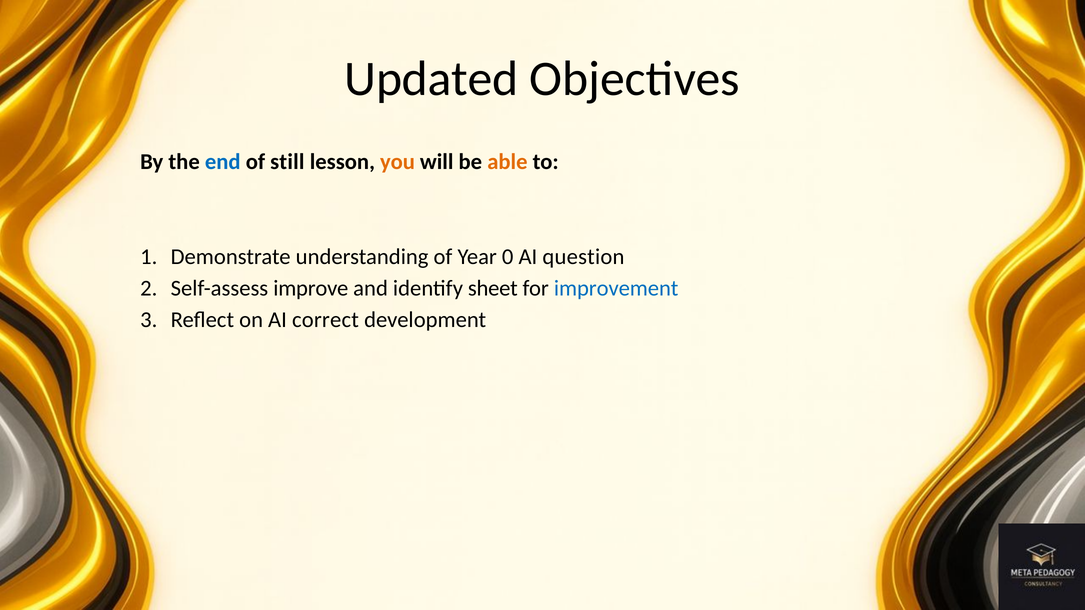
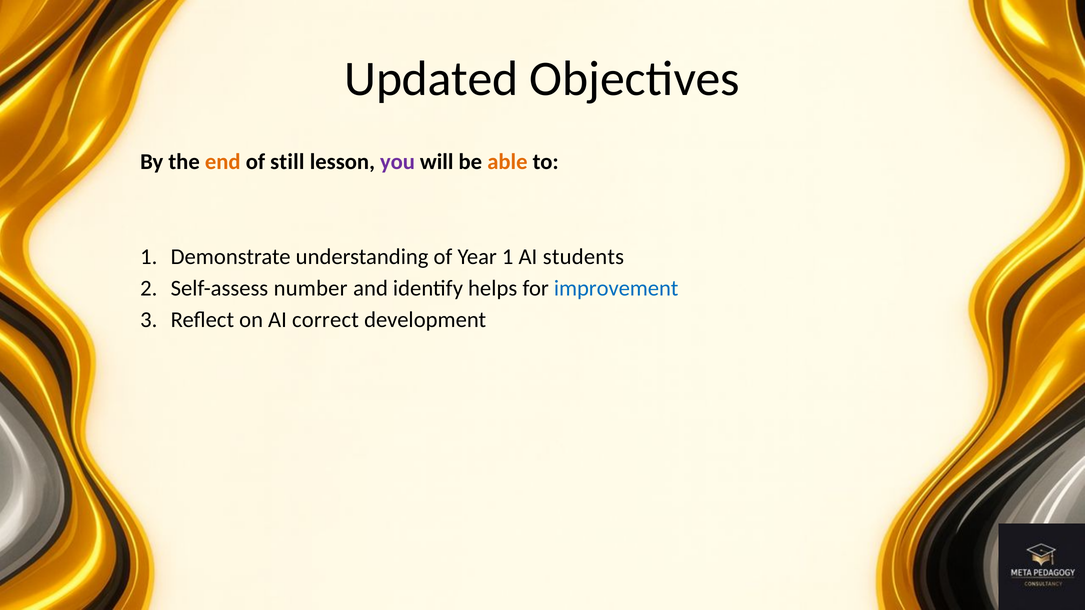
end colour: blue -> orange
you colour: orange -> purple
Year 0: 0 -> 1
question: question -> students
improve: improve -> number
sheet: sheet -> helps
